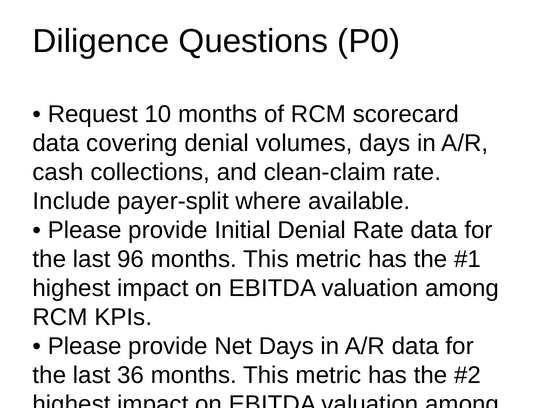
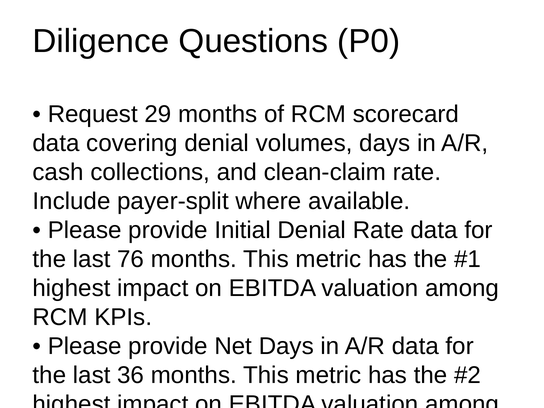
10: 10 -> 29
96: 96 -> 76
